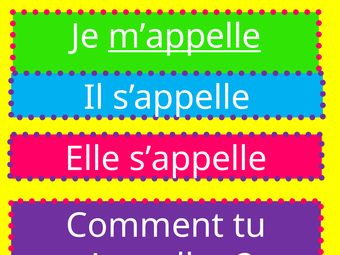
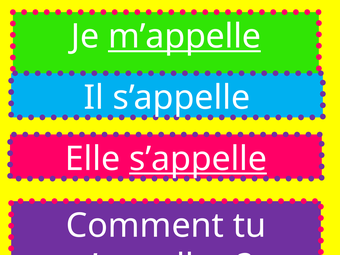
s’appelle at (198, 159) underline: none -> present
